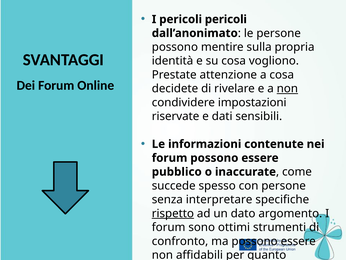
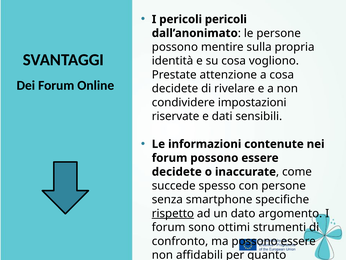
non at (287, 88) underline: present -> none
pubblico at (177, 172): pubblico -> decidete
interpretare: interpretare -> smartphone
